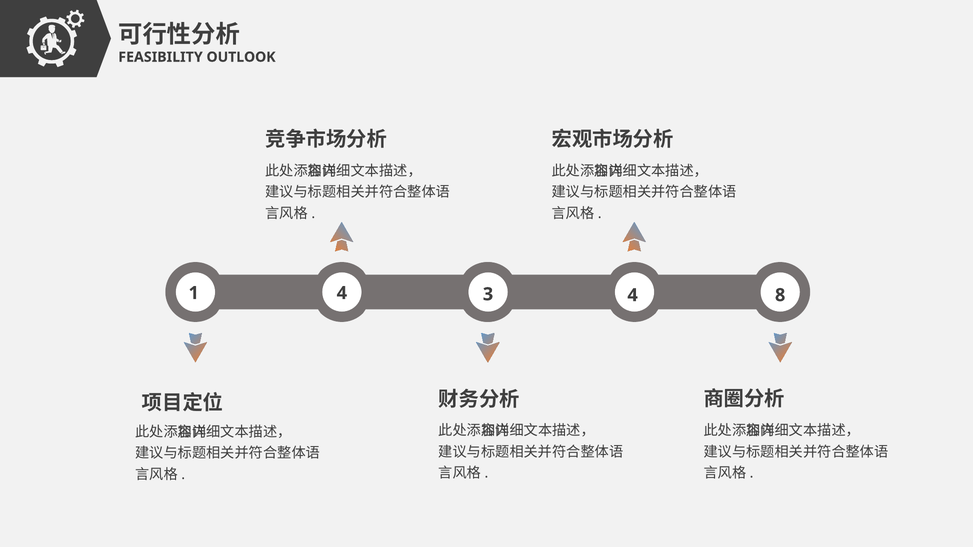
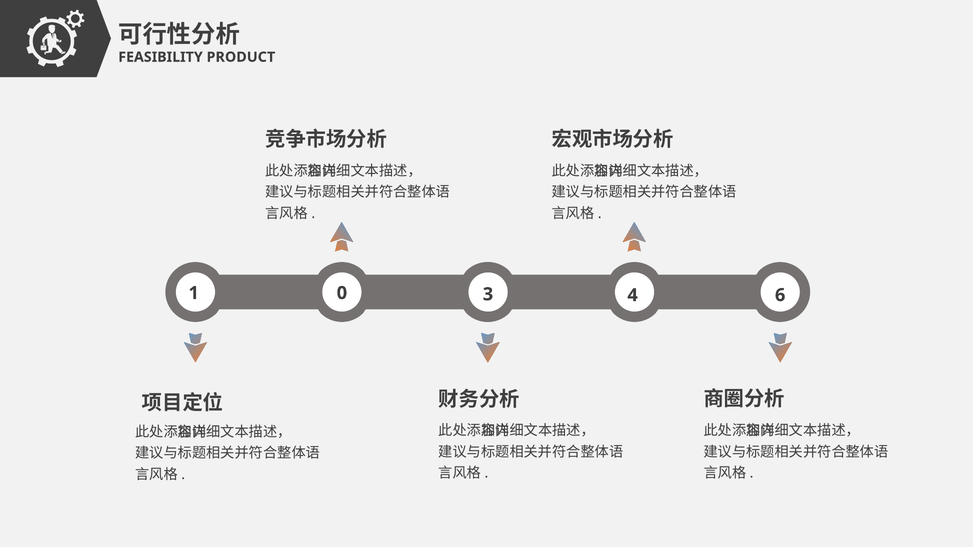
OUTLOOK: OUTLOOK -> PRODUCT
1 4: 4 -> 0
8: 8 -> 6
